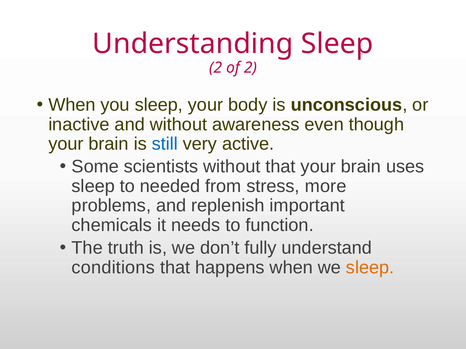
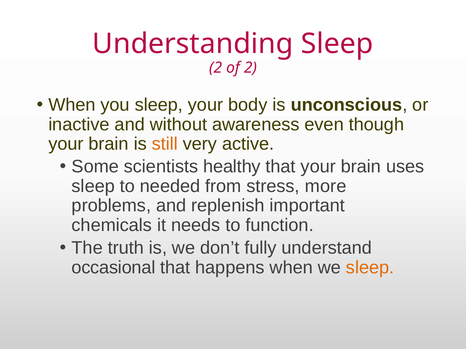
still colour: blue -> orange
scientists without: without -> healthy
conditions: conditions -> occasional
